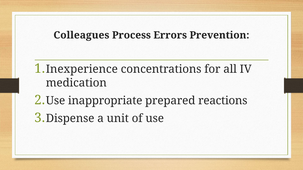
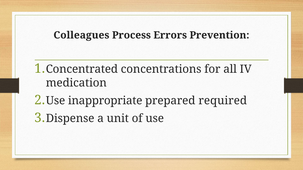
Inexperience: Inexperience -> Concentrated
reactions: reactions -> required
